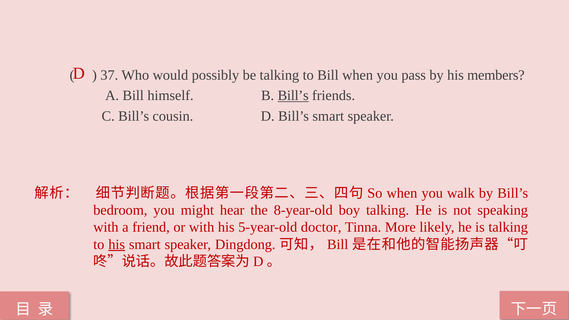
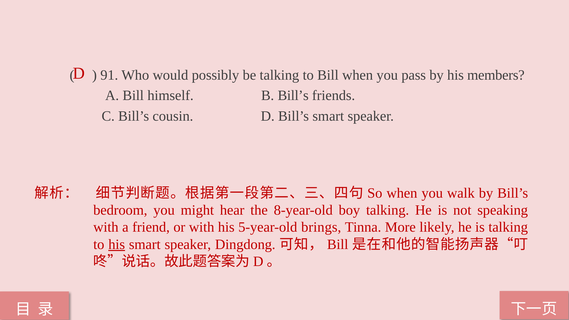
37: 37 -> 91
Bill’s at (293, 96) underline: present -> none
doctor: doctor -> brings
